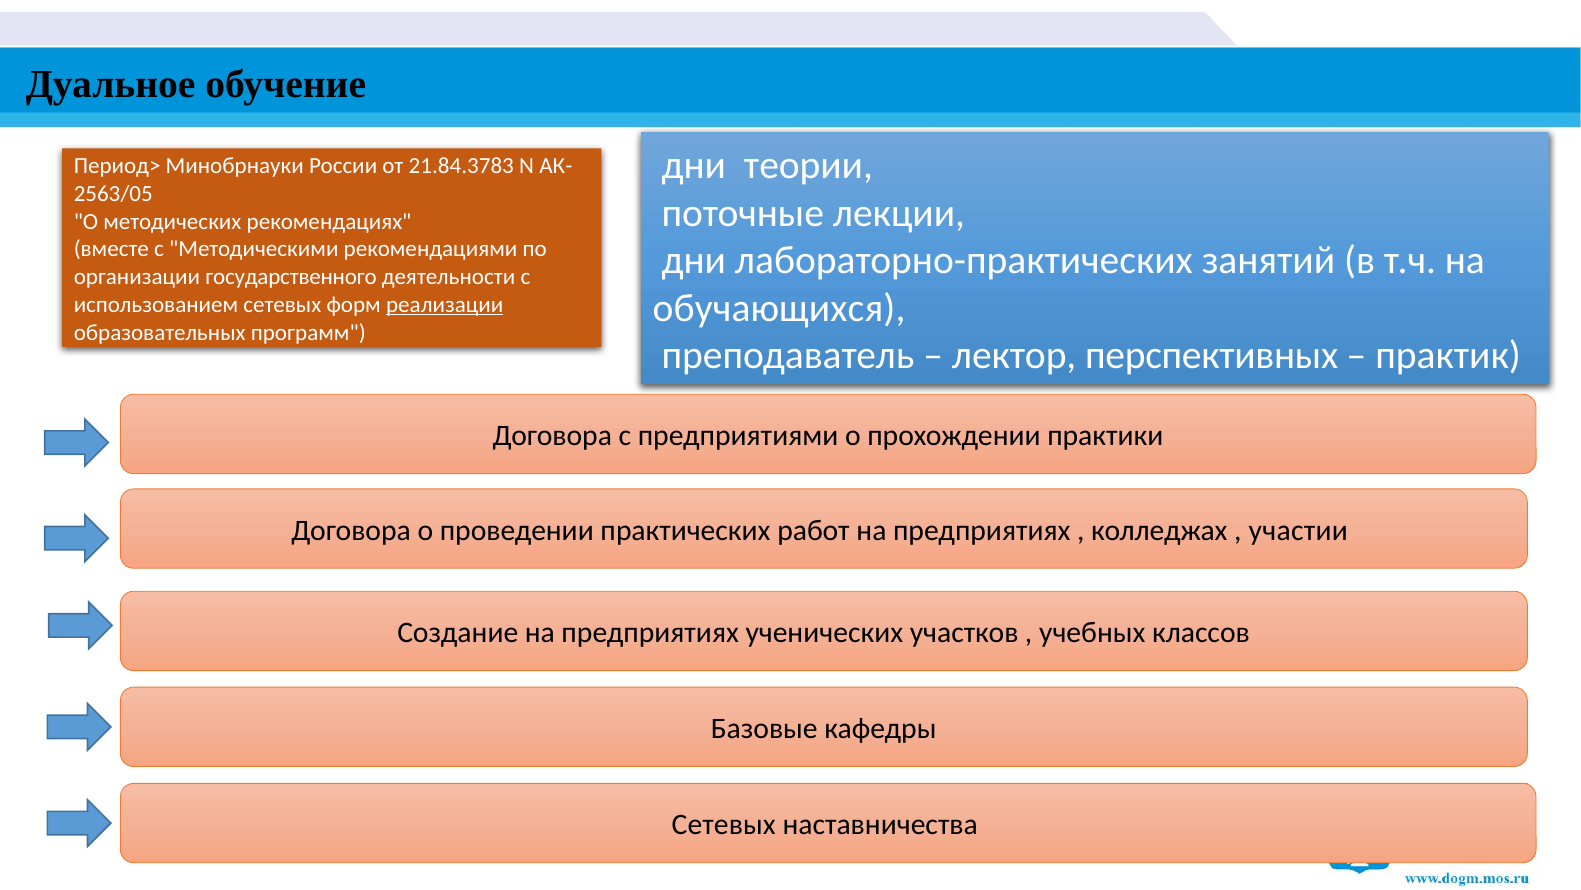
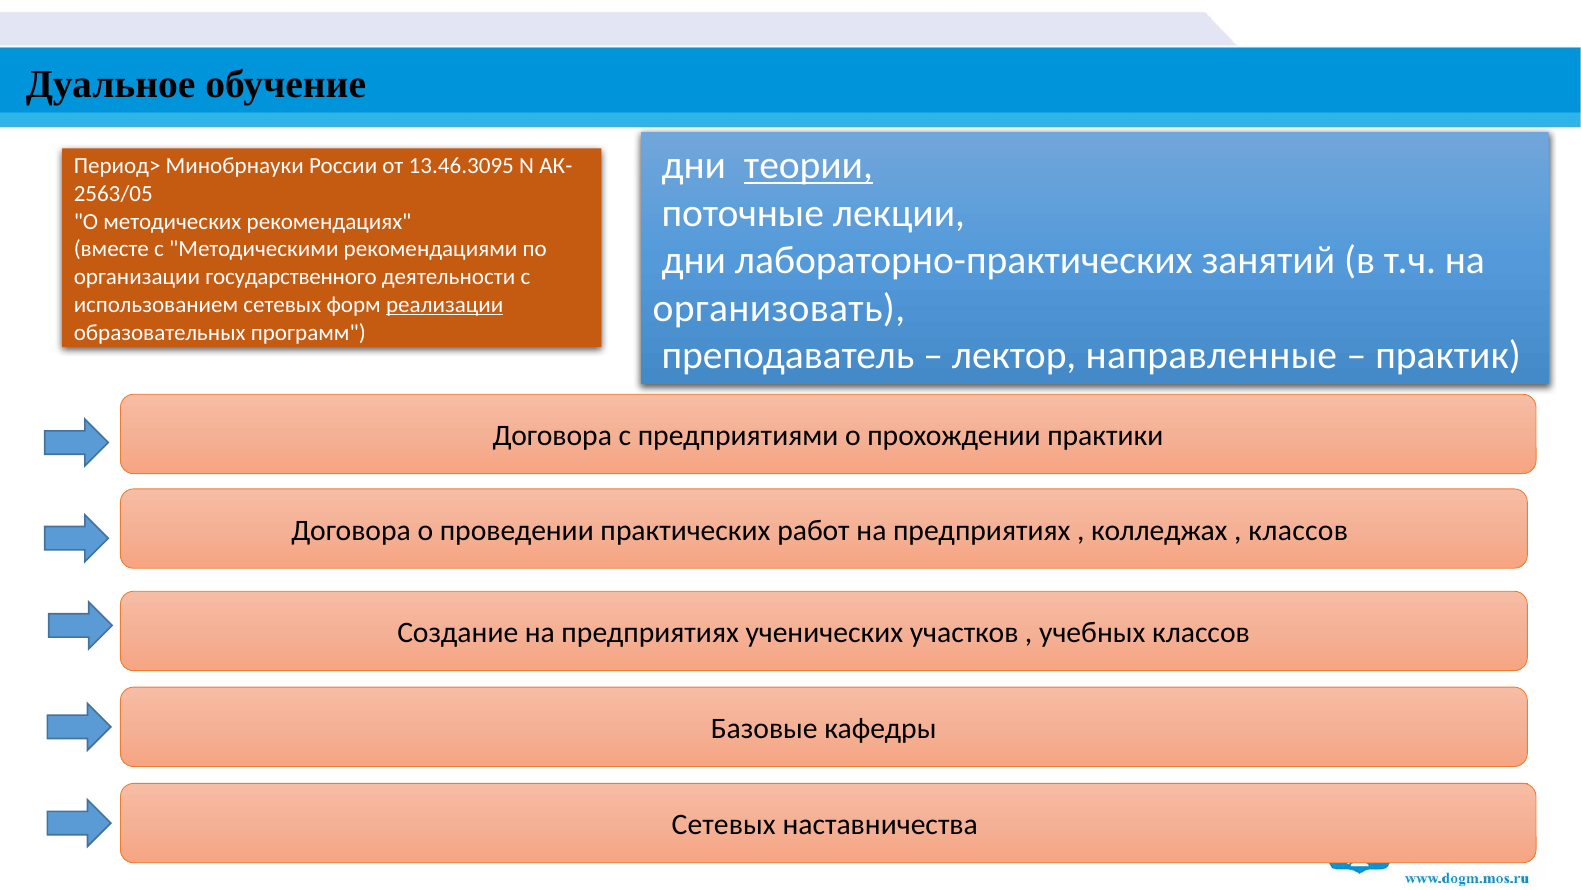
теории underline: none -> present
21.84.3783: 21.84.3783 -> 13.46.3095
обучающихся: обучающихся -> организовать
перспективных: перспективных -> направленные
участии at (1298, 530): участии -> классов
